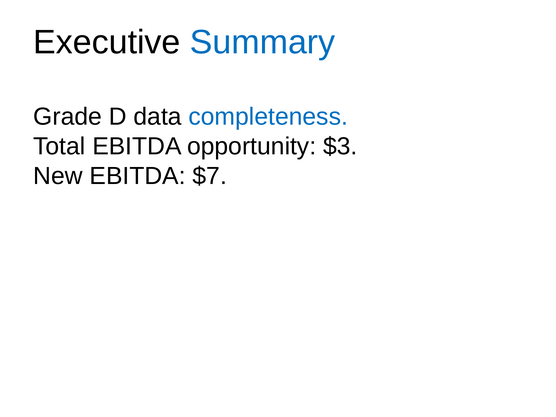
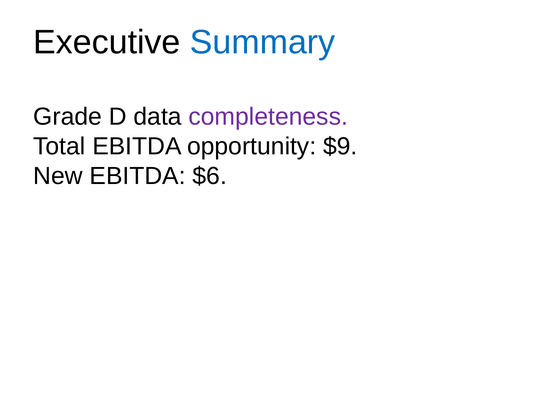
completeness colour: blue -> purple
$3: $3 -> $9
$7: $7 -> $6
